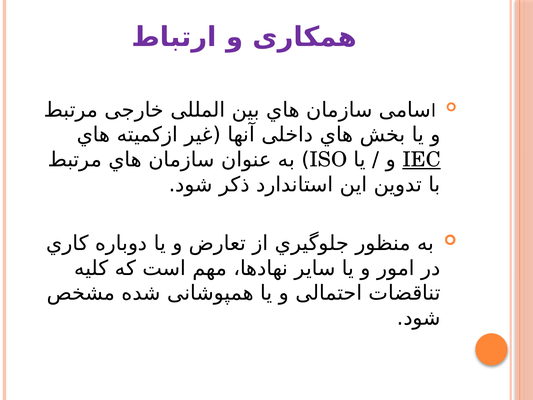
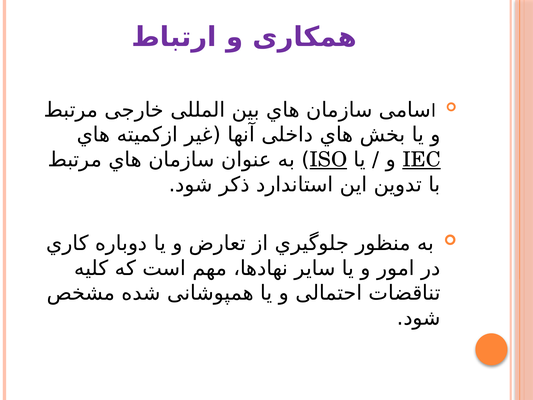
ISO underline: none -> present
